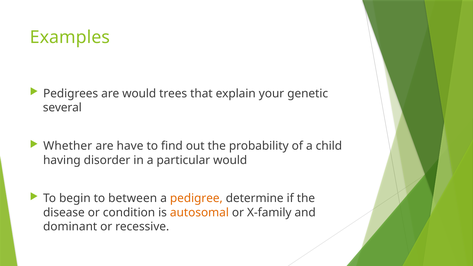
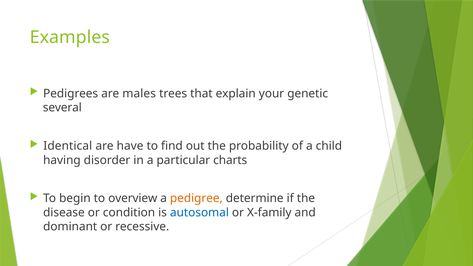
are would: would -> males
Whether: Whether -> Identical
particular would: would -> charts
between: between -> overview
autosomal colour: orange -> blue
